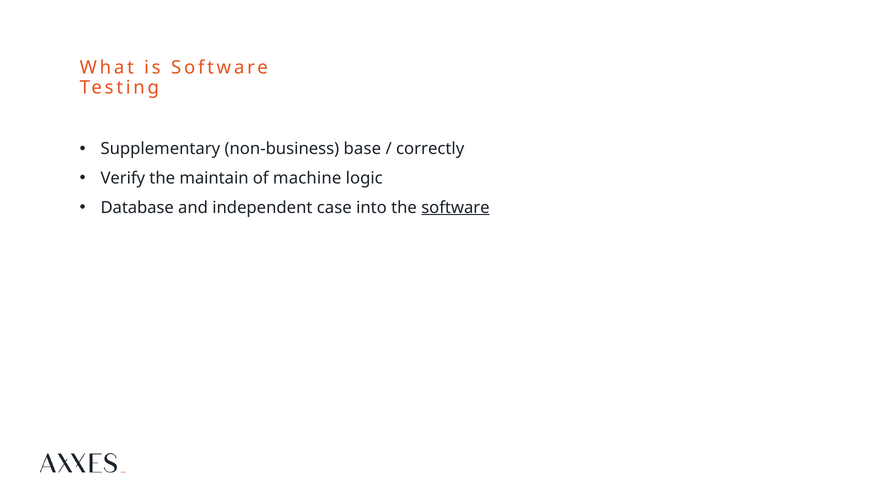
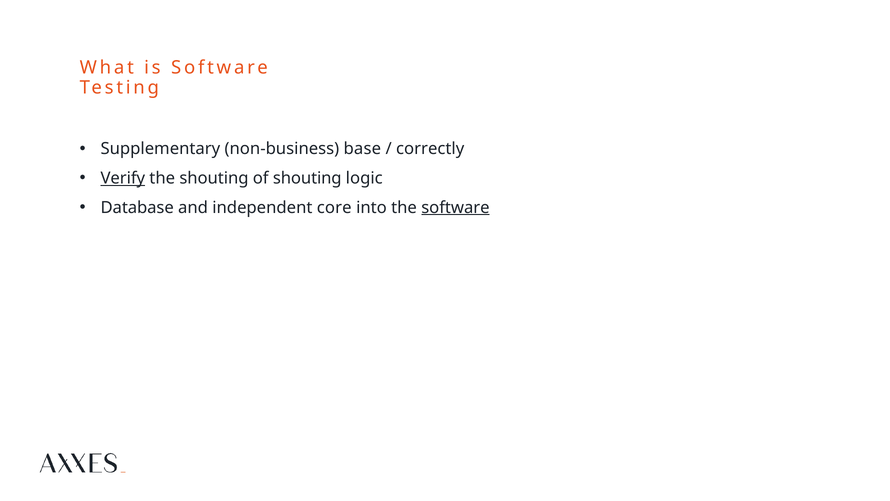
Verify underline: none -> present
the maintain: maintain -> shouting
of machine: machine -> shouting
case: case -> core
